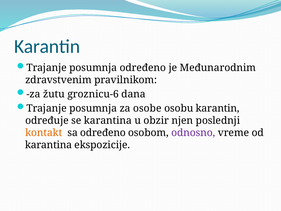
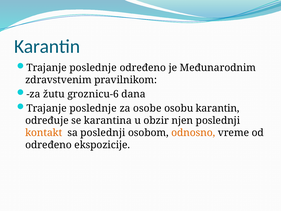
posumnja at (93, 68): posumnja -> poslednje
posumnja at (93, 108): posumnja -> poslednje
sa određeno: određeno -> poslednji
odnosno colour: purple -> orange
karantina at (49, 145): karantina -> određeno
